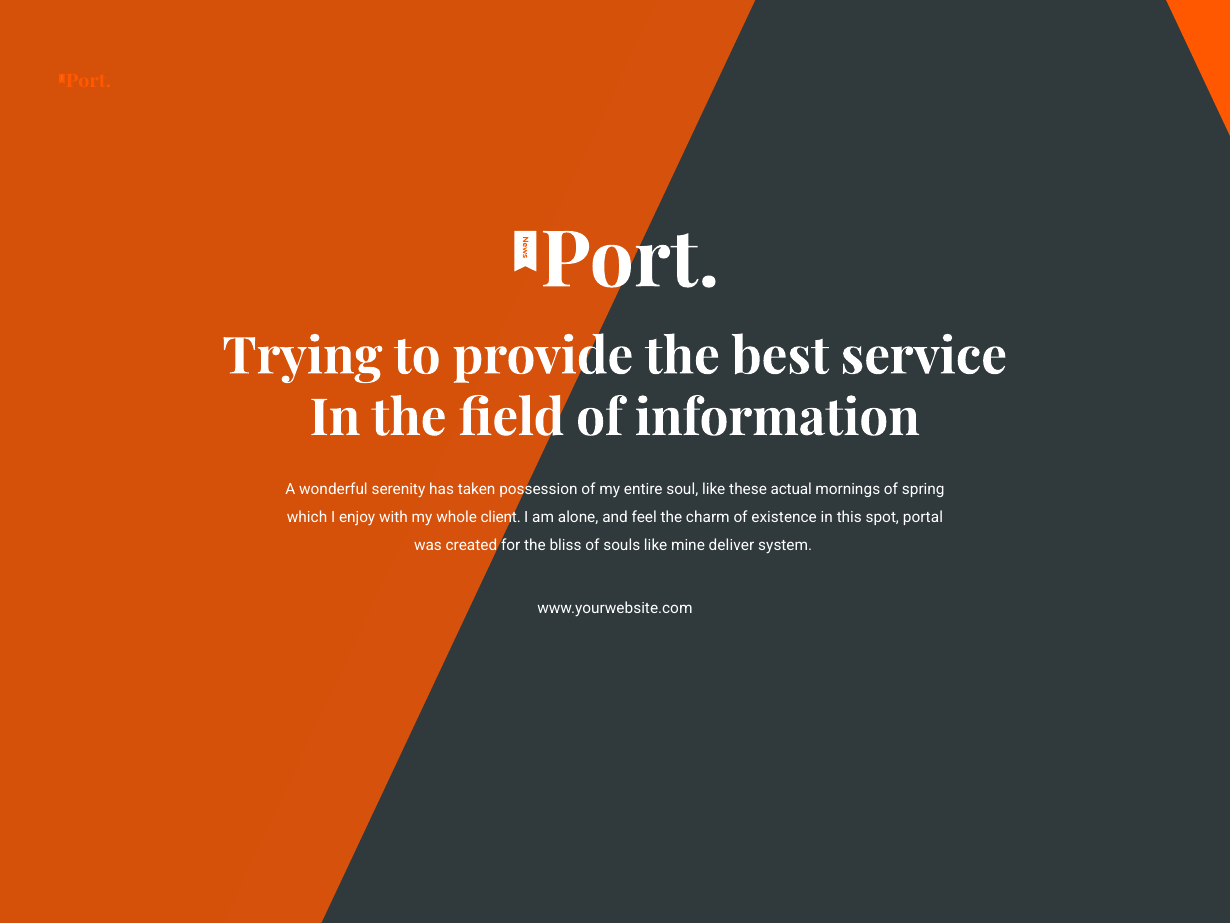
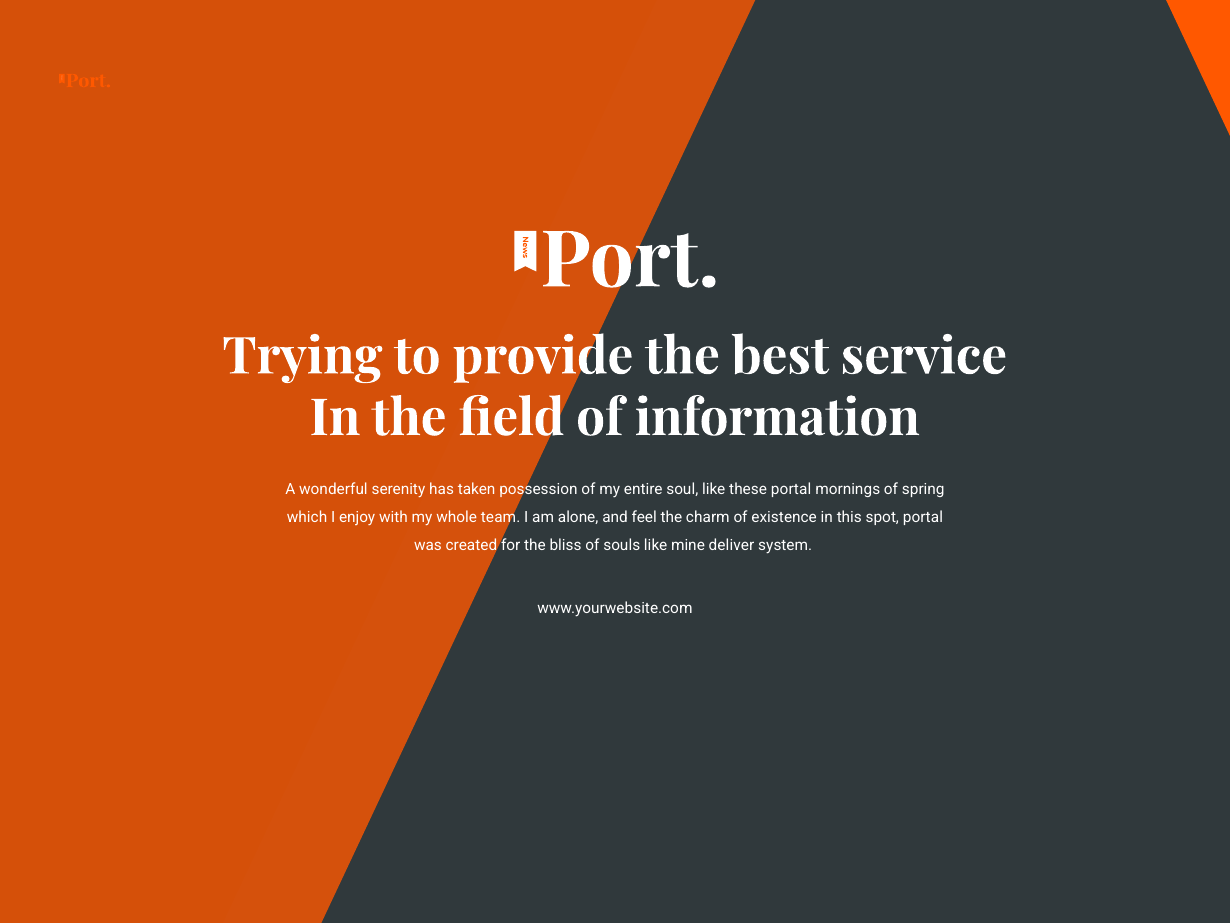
these actual: actual -> portal
client: client -> team
